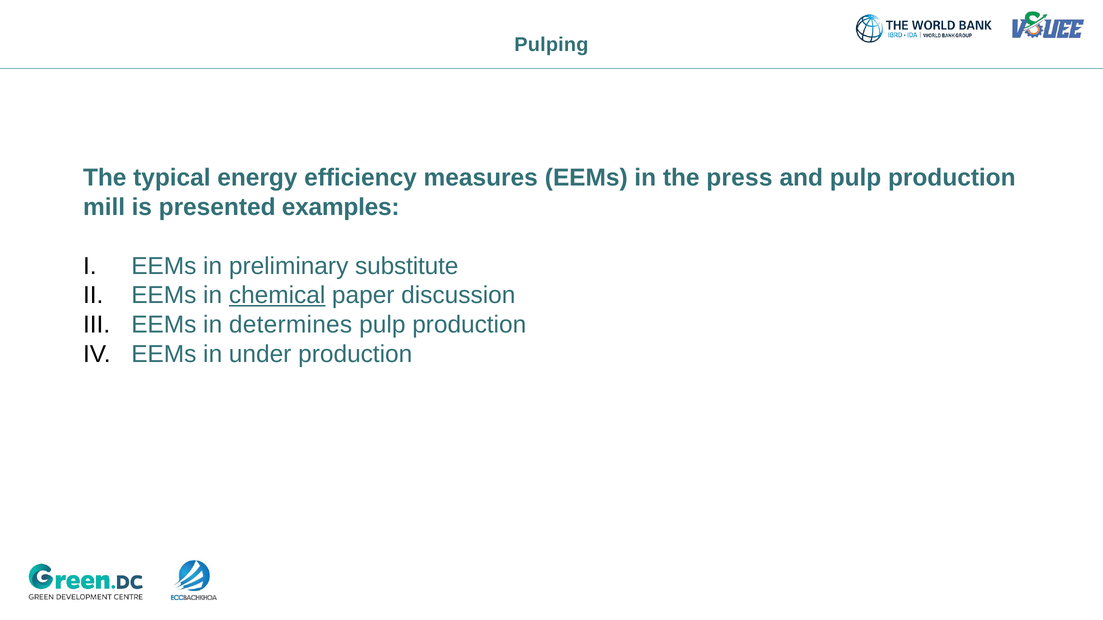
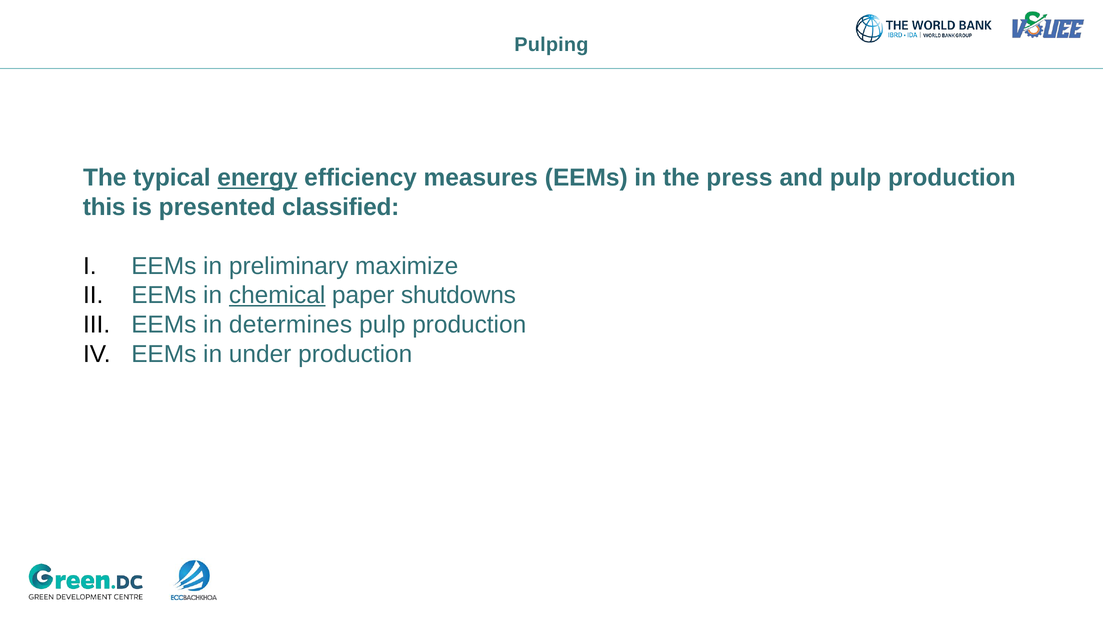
energy underline: none -> present
mill: mill -> this
examples: examples -> classified
substitute: substitute -> maximize
discussion: discussion -> shutdowns
